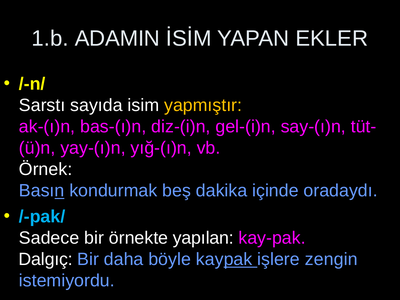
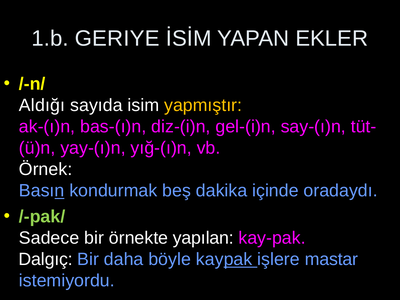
ADAMIN: ADAMIN -> GERIYE
Sarstı: Sarstı -> Aldığı
/-pak/ colour: light blue -> light green
zengin: zengin -> mastar
